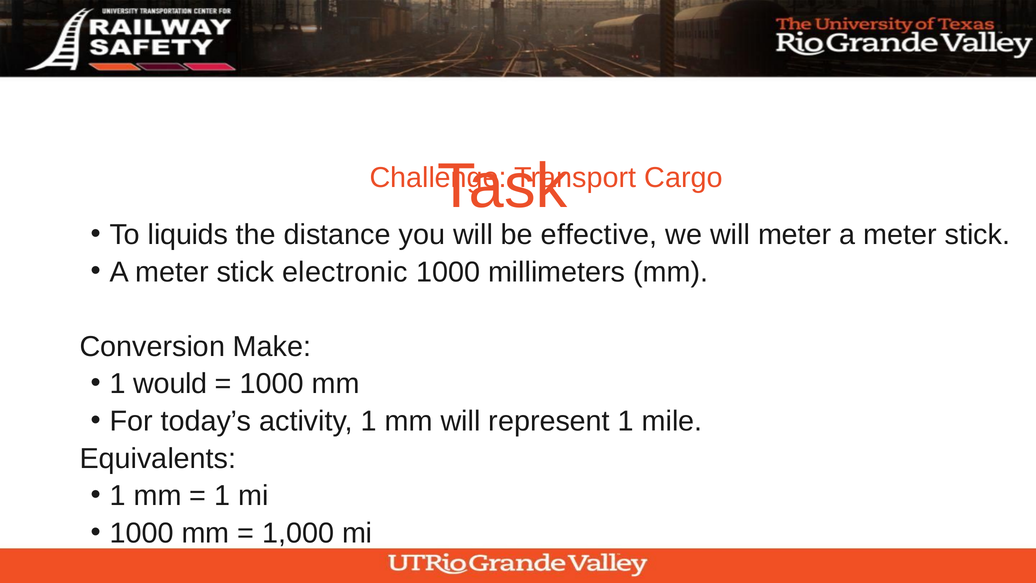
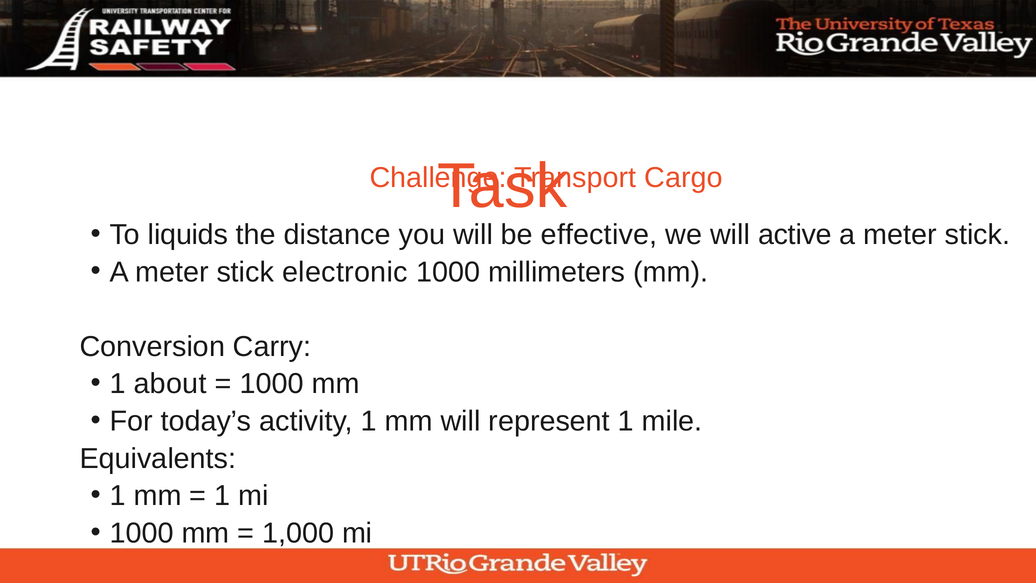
will meter: meter -> active
Make: Make -> Carry
would: would -> about
